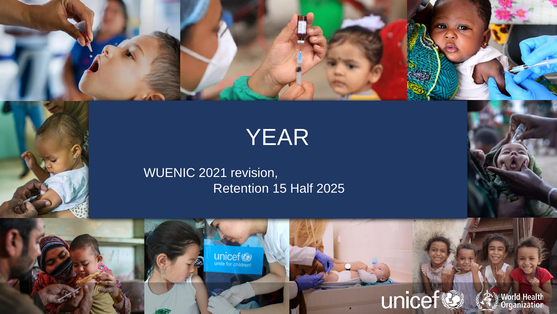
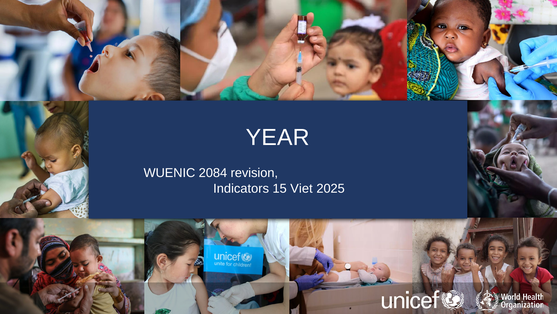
2021: 2021 -> 2084
Retention: Retention -> Indicators
Half: Half -> Viet
